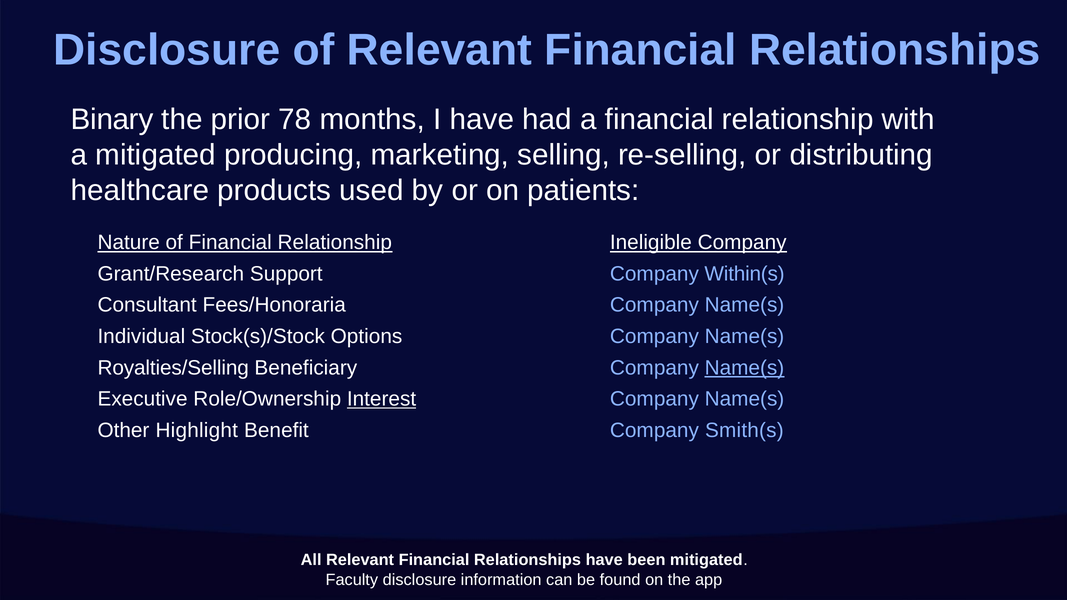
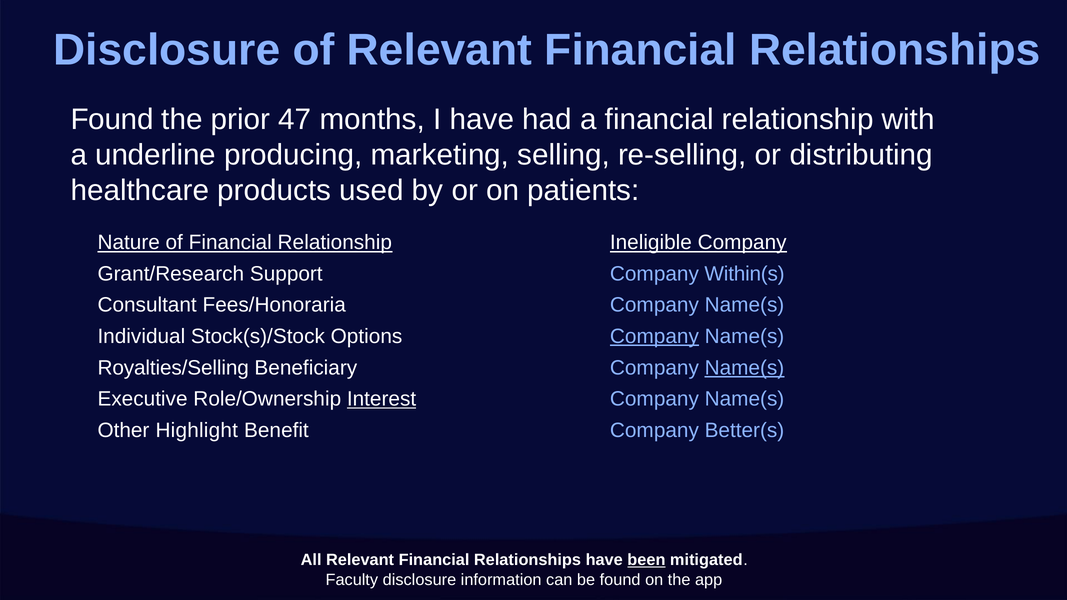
Binary at (112, 119): Binary -> Found
78: 78 -> 47
a mitigated: mitigated -> underline
Company at (654, 337) underline: none -> present
Smith(s: Smith(s -> Better(s
been underline: none -> present
